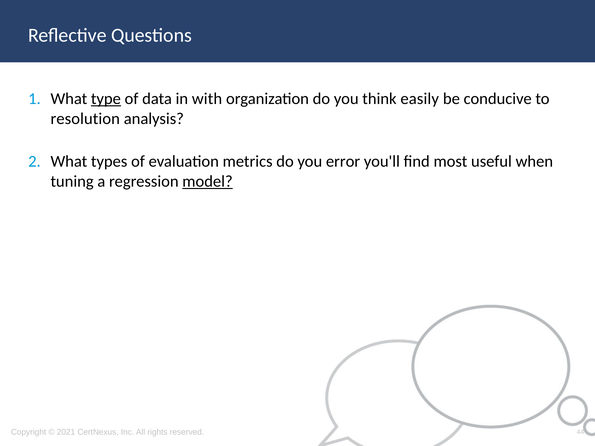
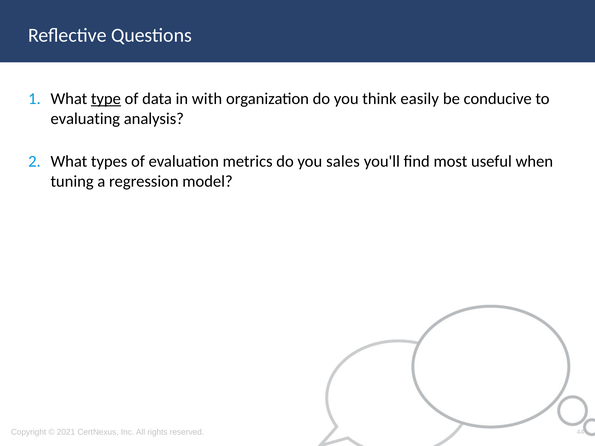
resolution: resolution -> evaluating
error: error -> sales
model underline: present -> none
